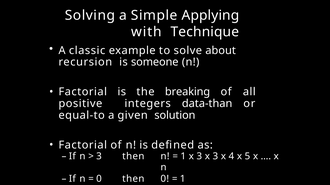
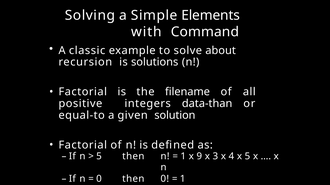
Applying: Applying -> Elements
Technique: Technique -> Command
someone: someone -> solutions
breaking: breaking -> filename
3 at (99, 157): 3 -> 5
1 x 3: 3 -> 9
